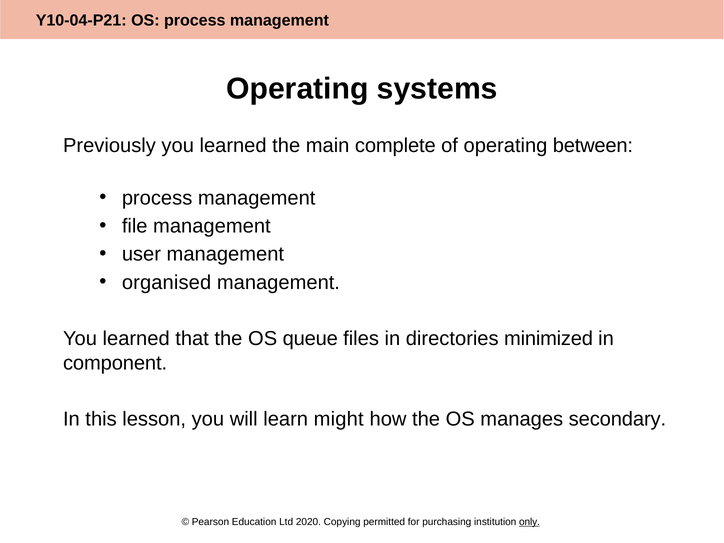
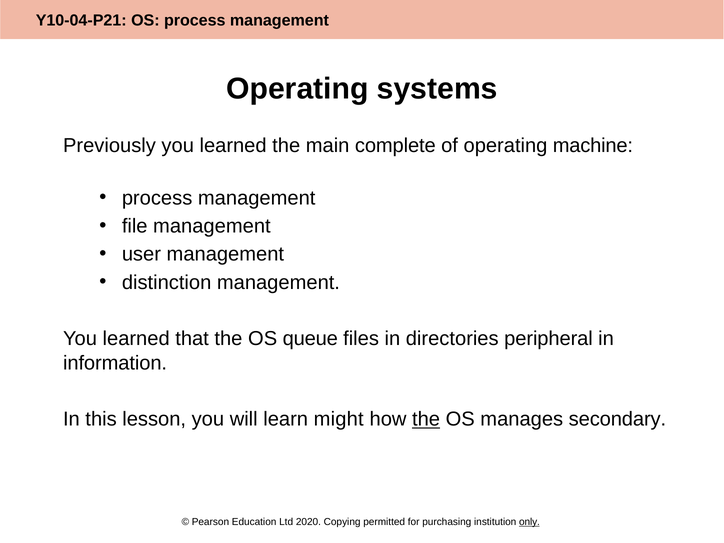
between: between -> machine
organised: organised -> distinction
minimized: minimized -> peripheral
component: component -> information
the at (426, 419) underline: none -> present
